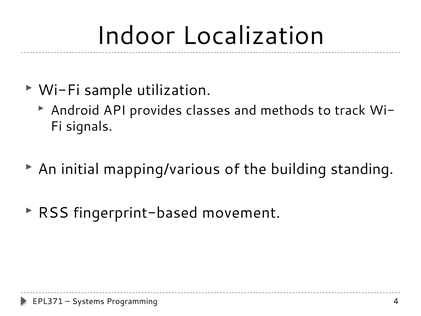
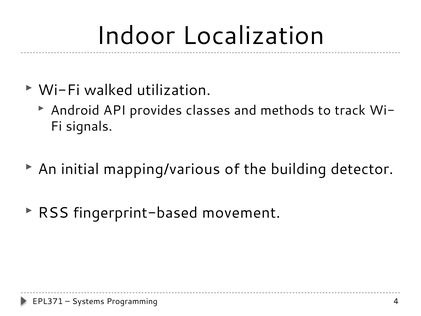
sample: sample -> walked
standing: standing -> detector
